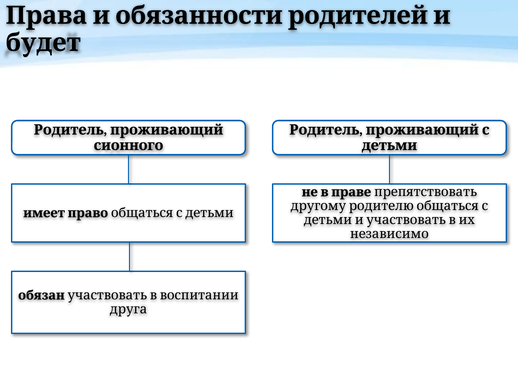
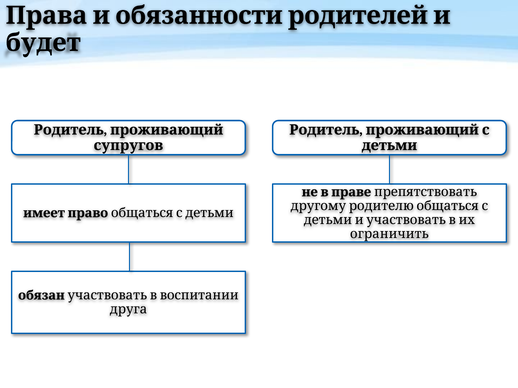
сионного: сионного -> супругов
независимо: независимо -> ограничить
